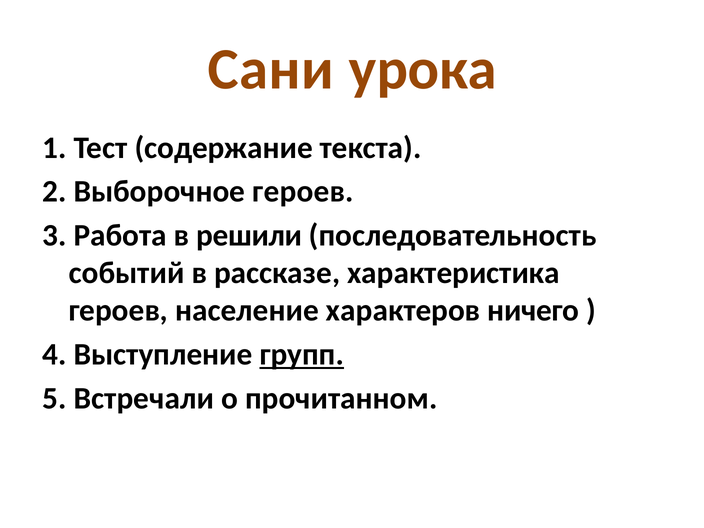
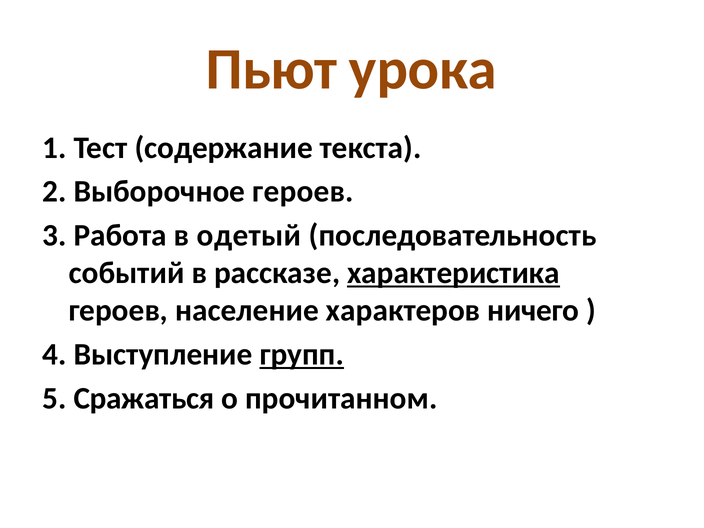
Сани: Сани -> Пьют
решили: решили -> одетый
характеристика underline: none -> present
Встречали: Встречали -> Сражаться
